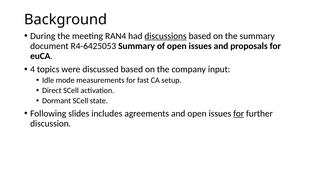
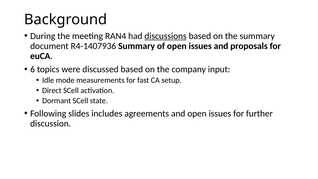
R4-6425053: R4-6425053 -> R4-1407936
4: 4 -> 6
for at (239, 113) underline: present -> none
